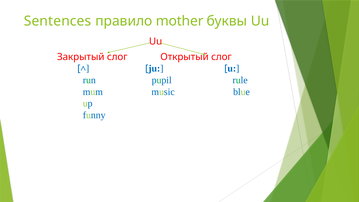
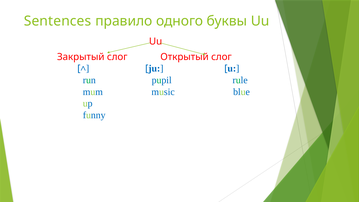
mother: mother -> одного
